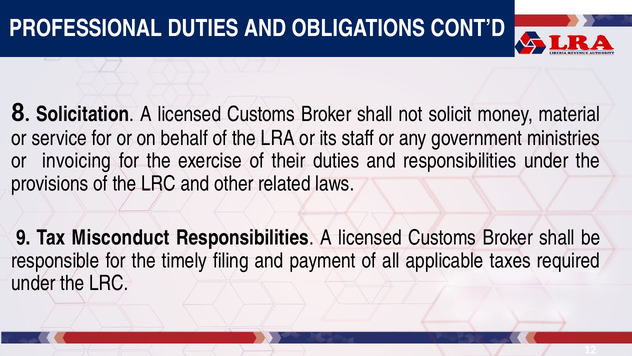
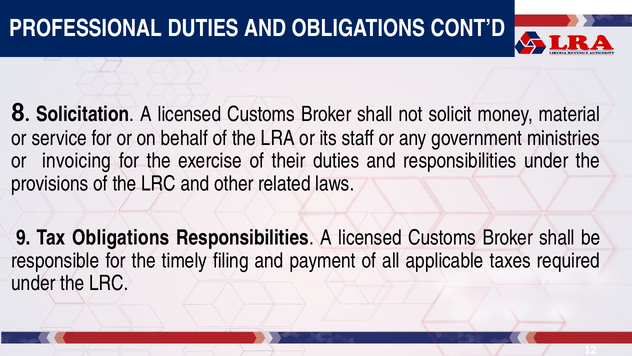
Tax Misconduct: Misconduct -> Obligations
